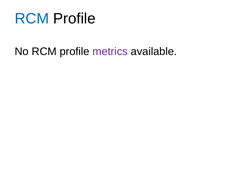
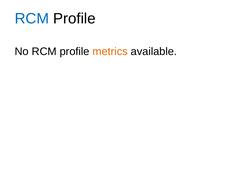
metrics colour: purple -> orange
